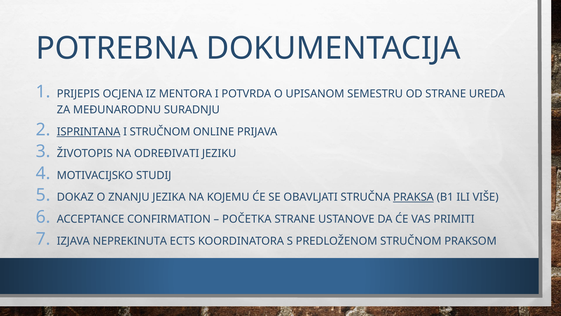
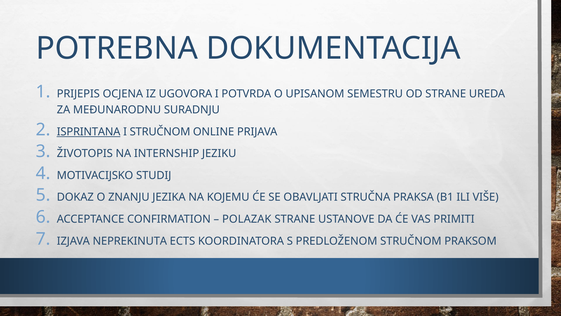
MENTORA: MENTORA -> UGOVORA
ODREĐIVATI: ODREĐIVATI -> INTERNSHIP
PRAKSA underline: present -> none
POČETKA: POČETKA -> POLAZAK
